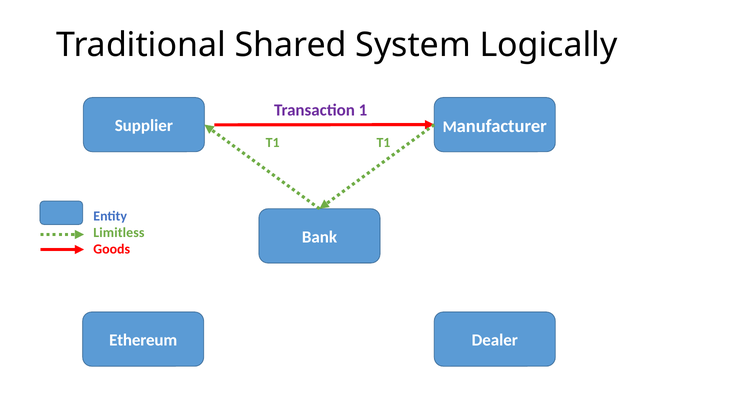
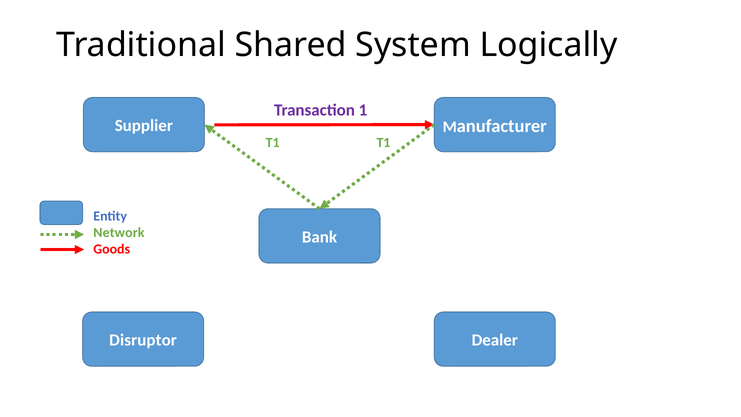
Limitless: Limitless -> Network
Ethereum: Ethereum -> Disruptor
